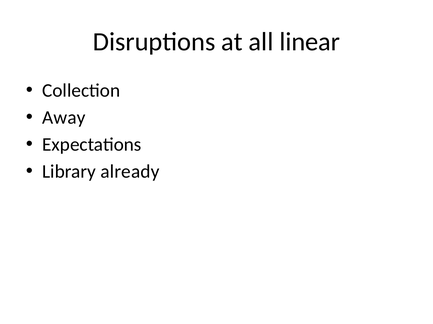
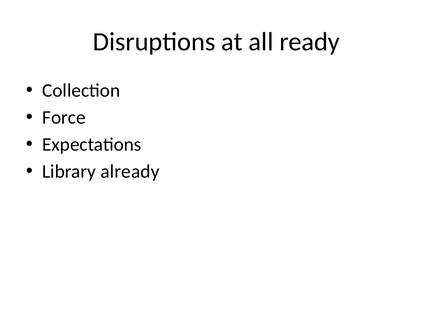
linear: linear -> ready
Away: Away -> Force
